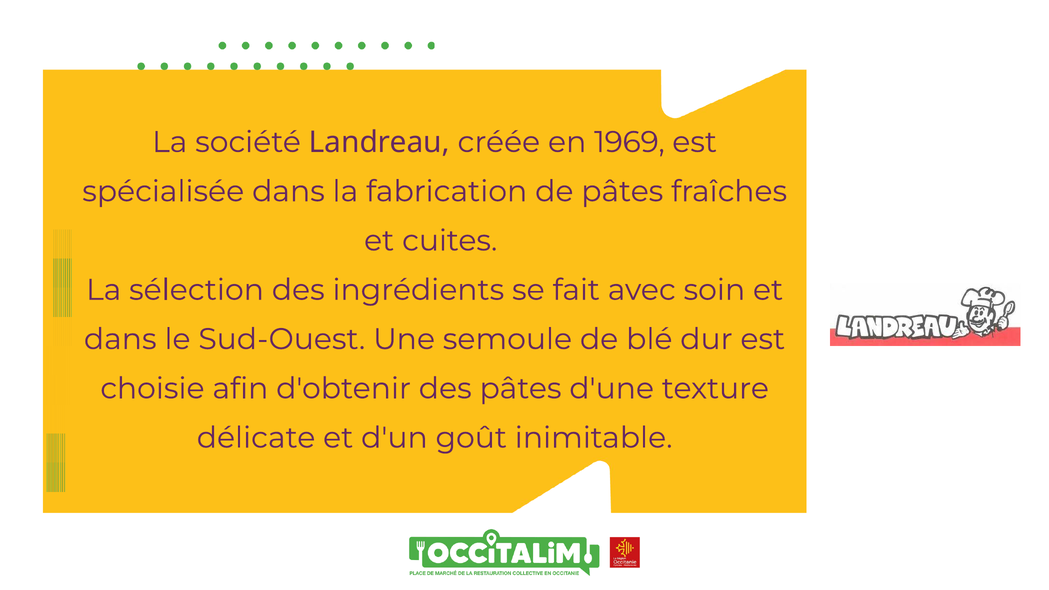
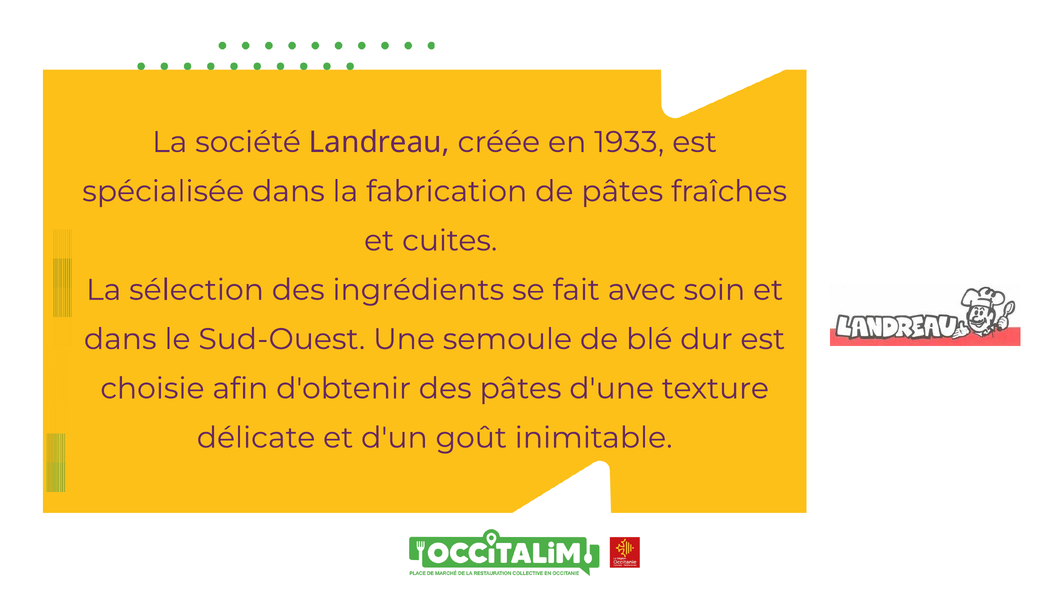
1969: 1969 -> 1933
